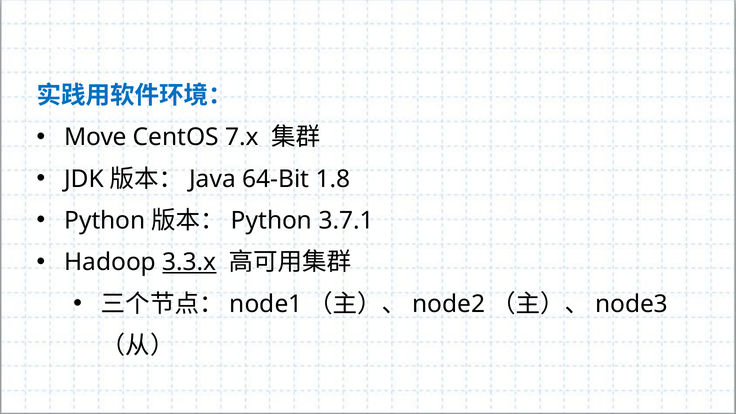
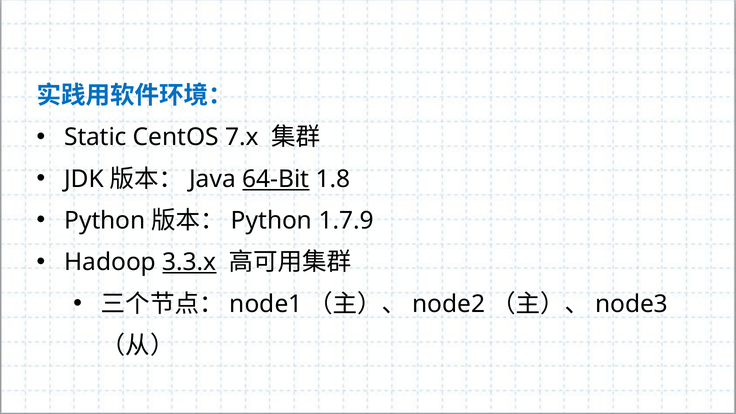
Move: Move -> Static
64-Bit underline: none -> present
3.7.1: 3.7.1 -> 1.7.9
